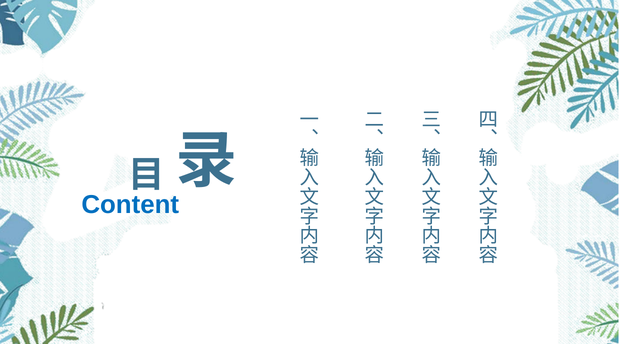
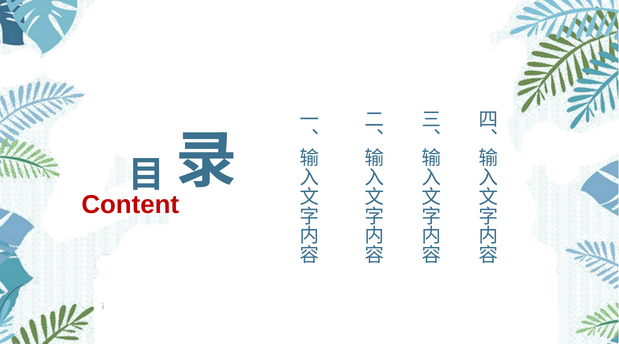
Content colour: blue -> red
